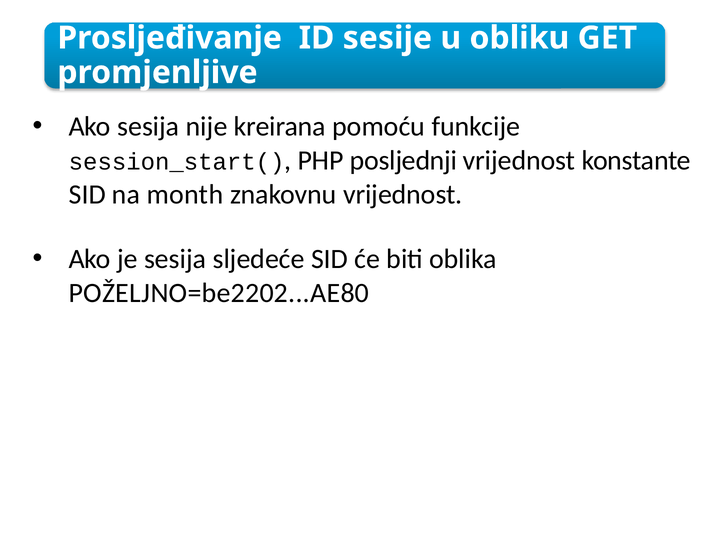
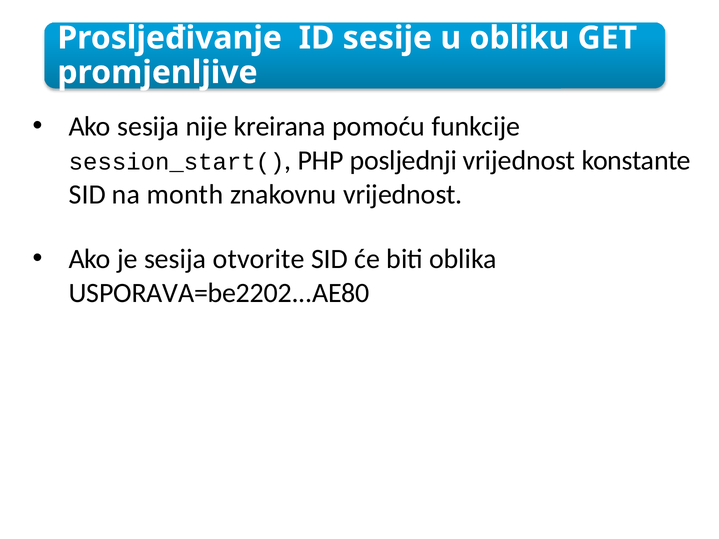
sljedeće: sljedeće -> otvorite
POŽELJNO=be2202...AE80: POŽELJNO=be2202...AE80 -> USPORAVA=be2202...AE80
